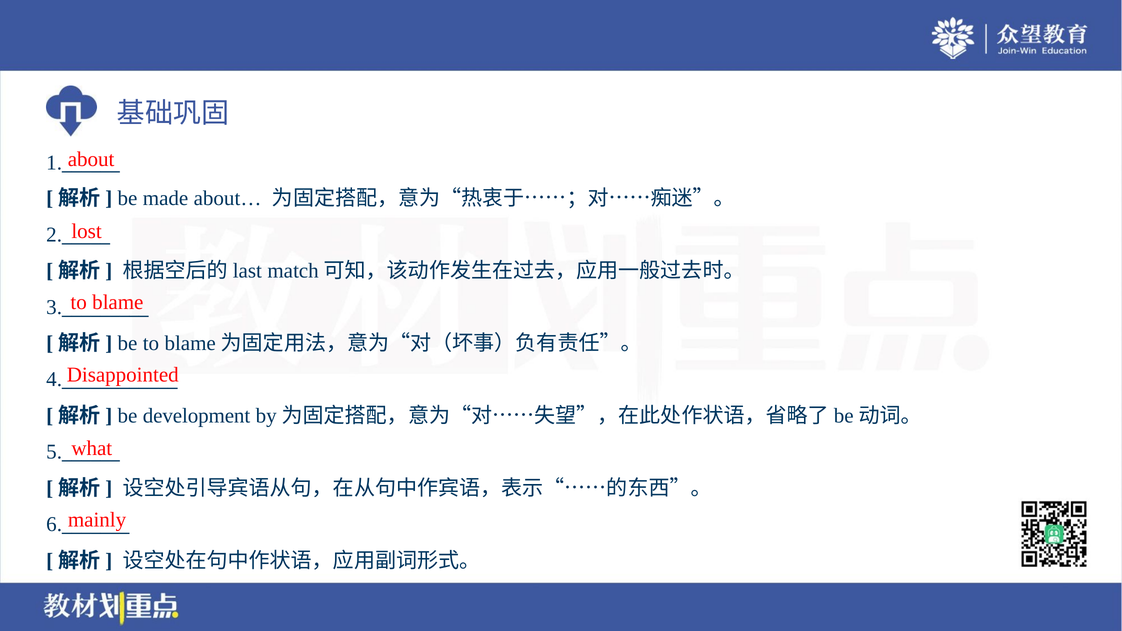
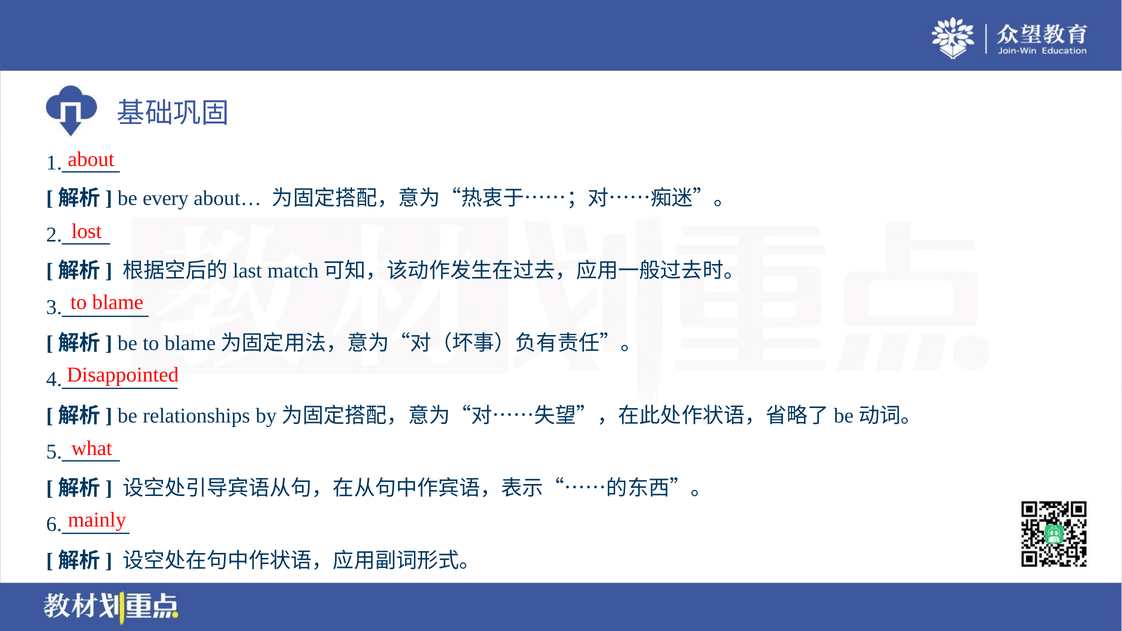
made: made -> every
development: development -> relationships
